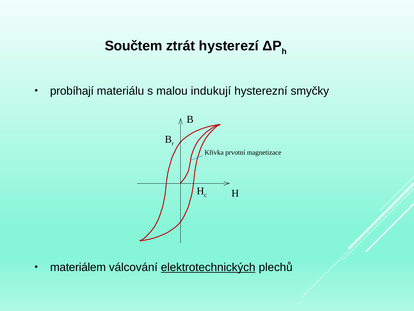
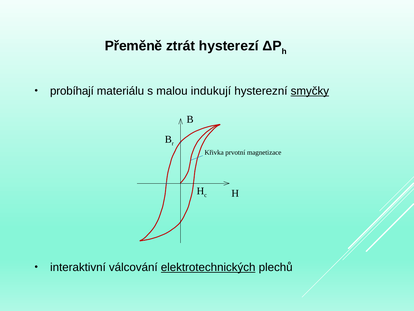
Součtem: Součtem -> Přeměně
smyčky underline: none -> present
materiálem: materiálem -> interaktivní
